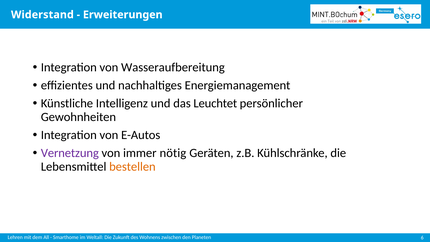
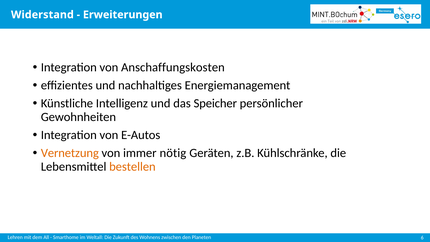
Wasseraufbereitung: Wasseraufbereitung -> Anschaffungskosten
Leuchtet: Leuchtet -> Speicher
Vernetzung colour: purple -> orange
